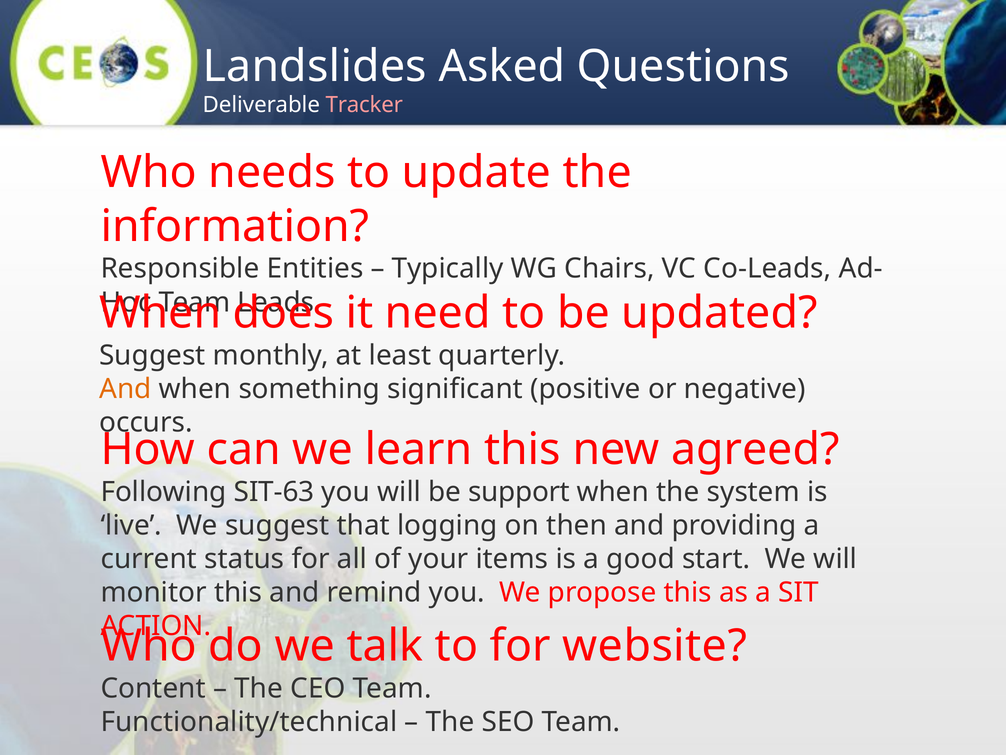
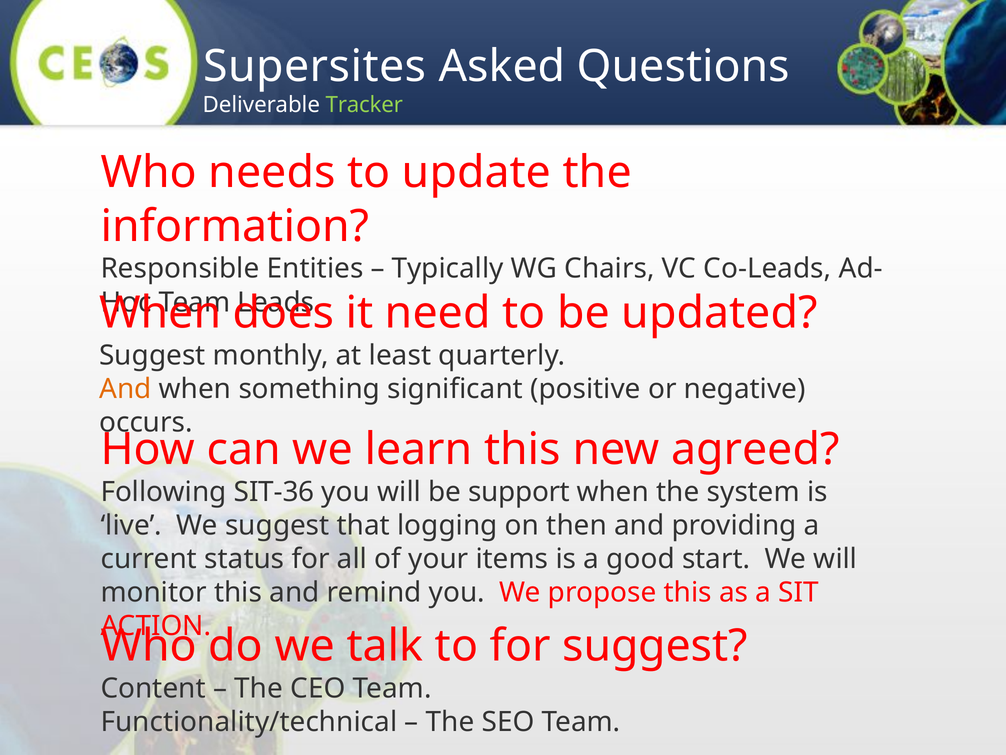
Landslides: Landslides -> Supersites
Tracker colour: pink -> light green
SIT-63: SIT-63 -> SIT-36
for website: website -> suggest
